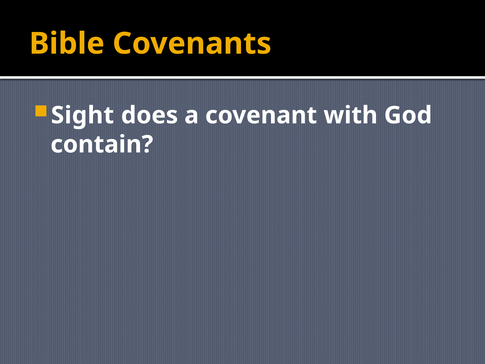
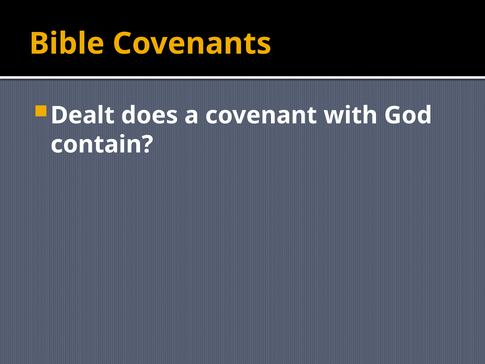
Sight: Sight -> Dealt
